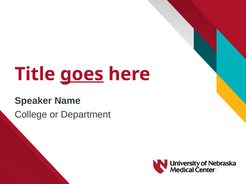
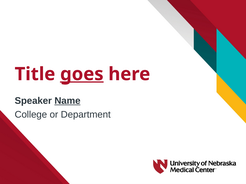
Name underline: none -> present
